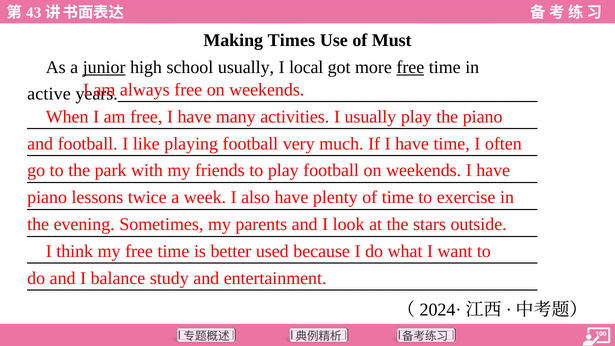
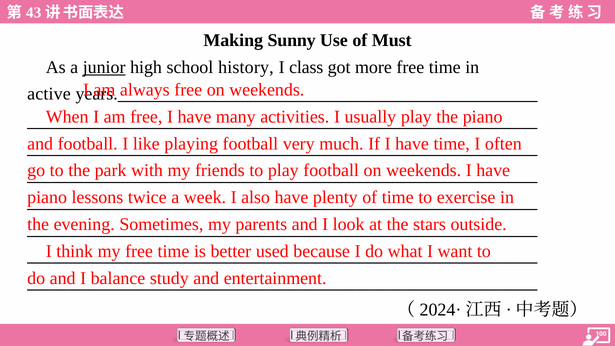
Times: Times -> Sunny
school usually: usually -> history
local: local -> class
free at (410, 67) underline: present -> none
